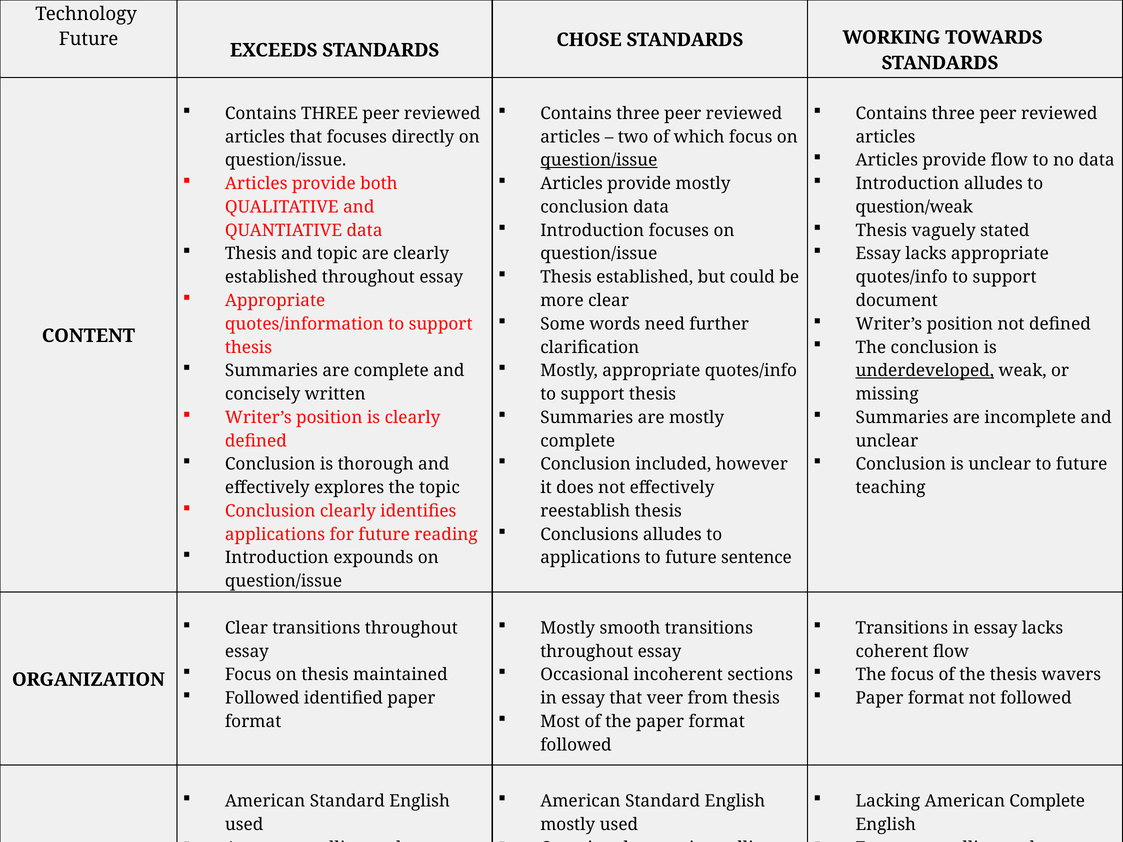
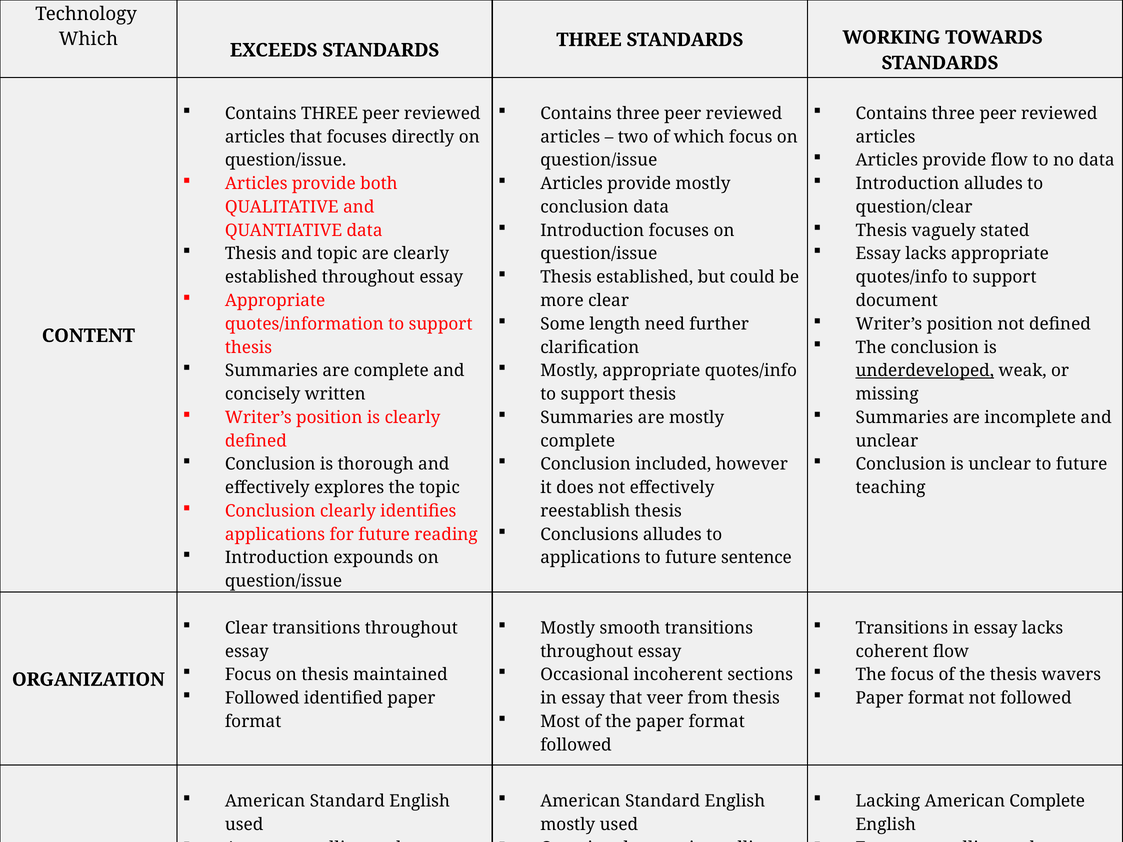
Future at (89, 39): Future -> Which
CHOSE at (589, 40): CHOSE -> THREE
question/issue at (599, 160) underline: present -> none
question/weak: question/weak -> question/clear
Some words: words -> length
